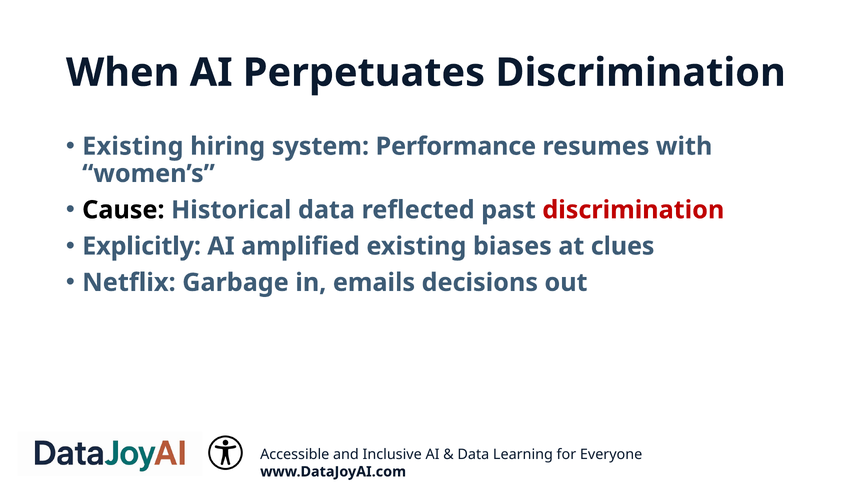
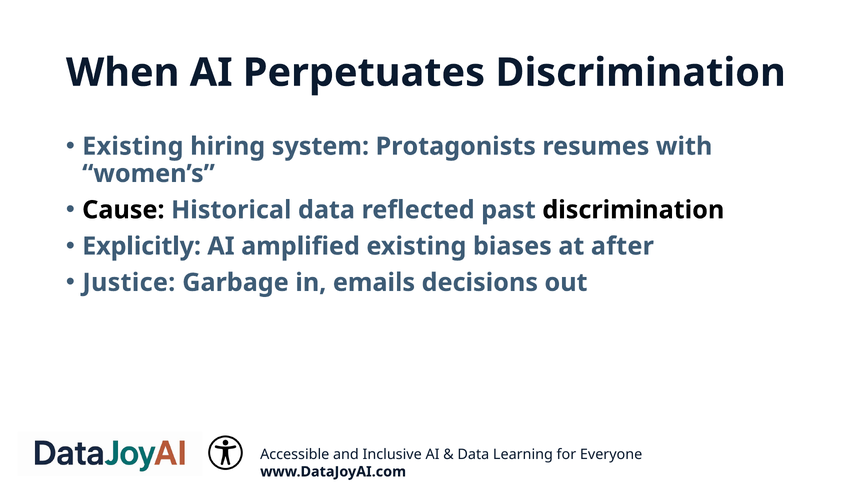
Performance: Performance -> Protagonists
discrimination at (633, 210) colour: red -> black
clues: clues -> after
Netflix: Netflix -> Justice
